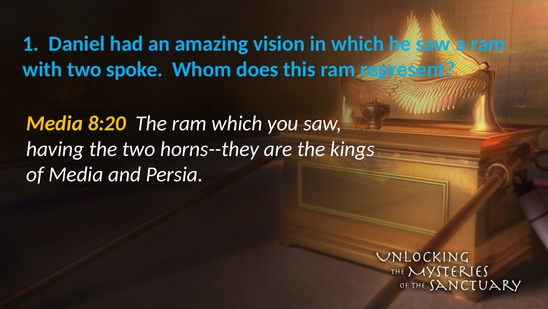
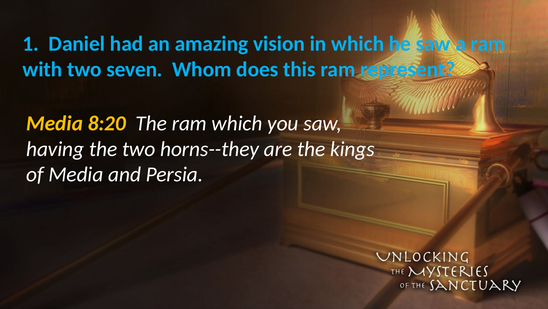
spoke: spoke -> seven
